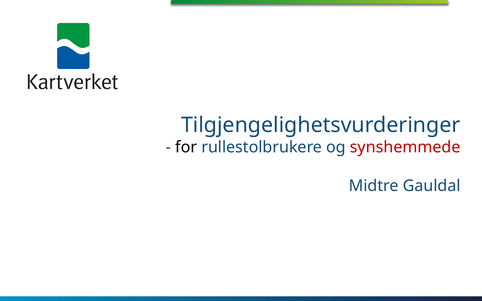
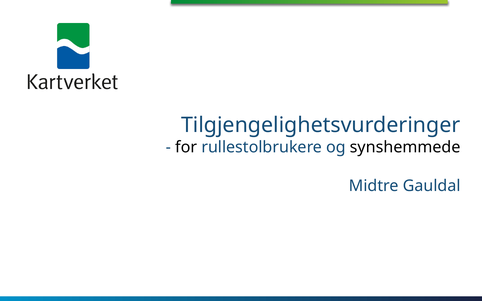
synshemmede colour: red -> black
